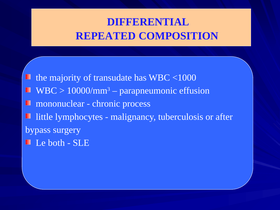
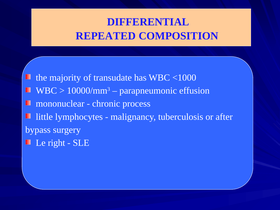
both: both -> right
